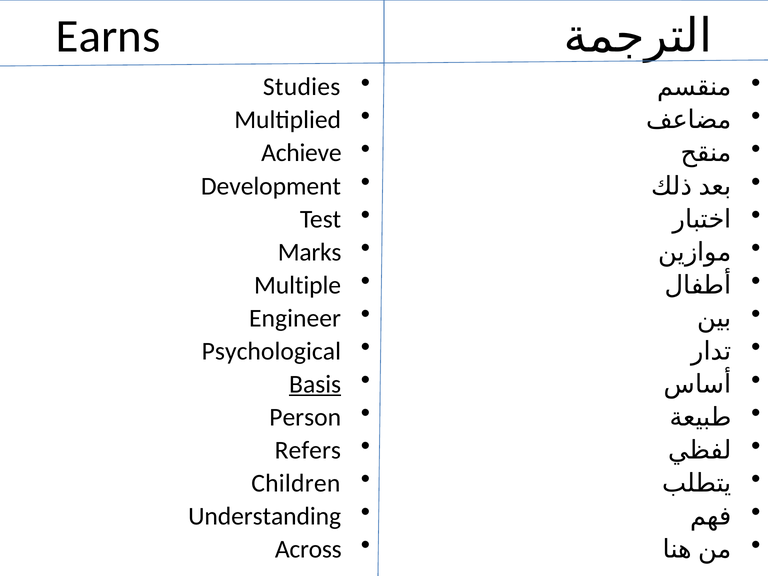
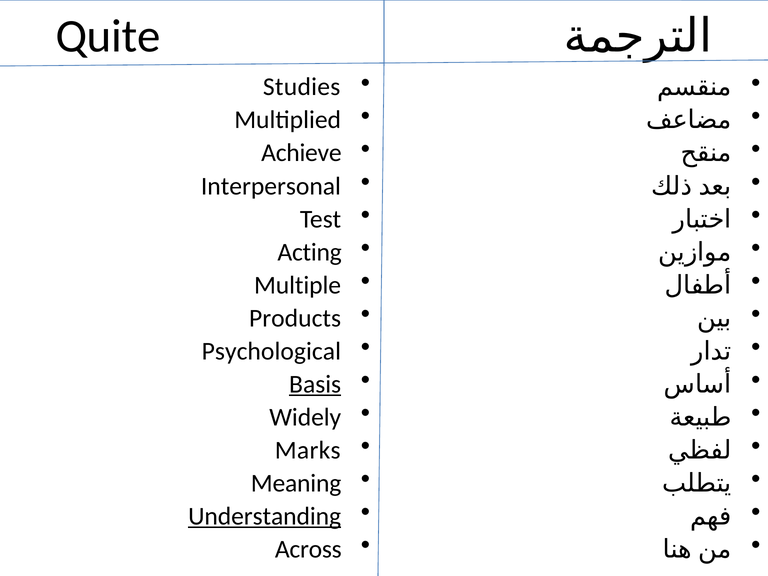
Earns: Earns -> Quite
Development: Development -> Interpersonal
Marks: Marks -> Acting
Engineer: Engineer -> Products
Person: Person -> Widely
Refers: Refers -> Marks
Children: Children -> Meaning
Understanding underline: none -> present
